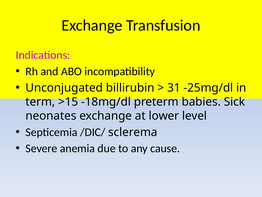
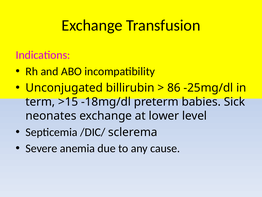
31: 31 -> 86
